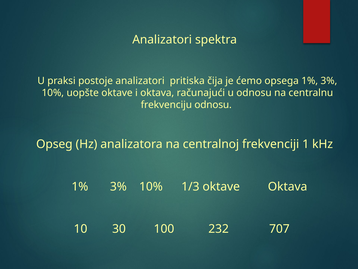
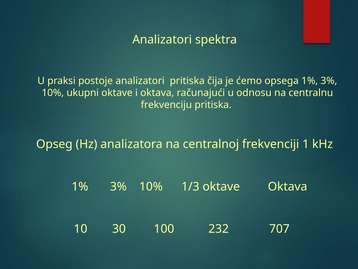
uopšte: uopšte -> ukupni
frekvenciju odnosu: odnosu -> pritiska
